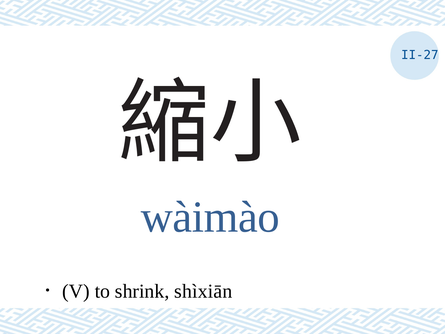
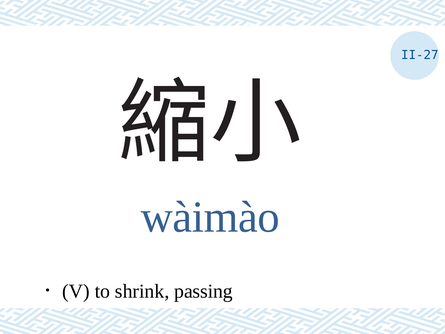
shìxiān: shìxiān -> passing
